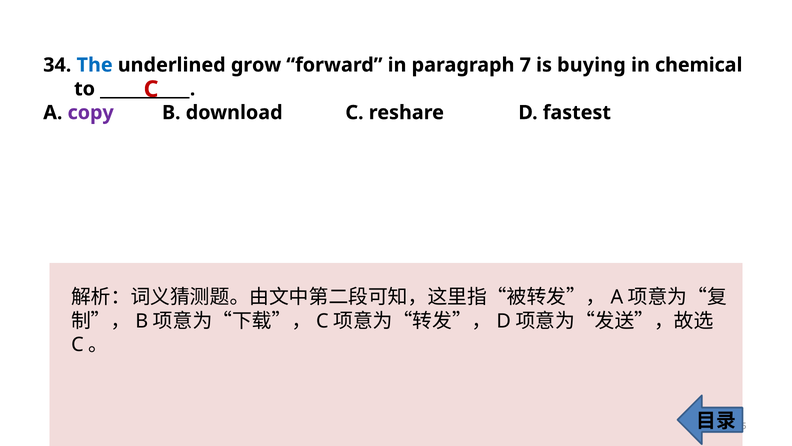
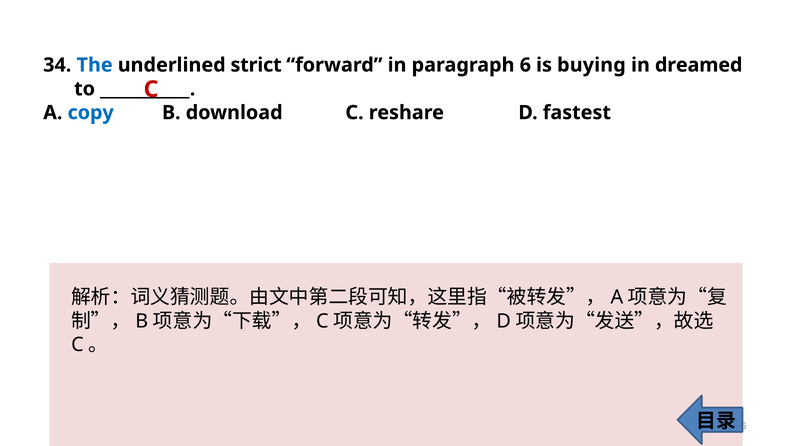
grow: grow -> strict
7: 7 -> 6
chemical: chemical -> dreamed
copy colour: purple -> blue
